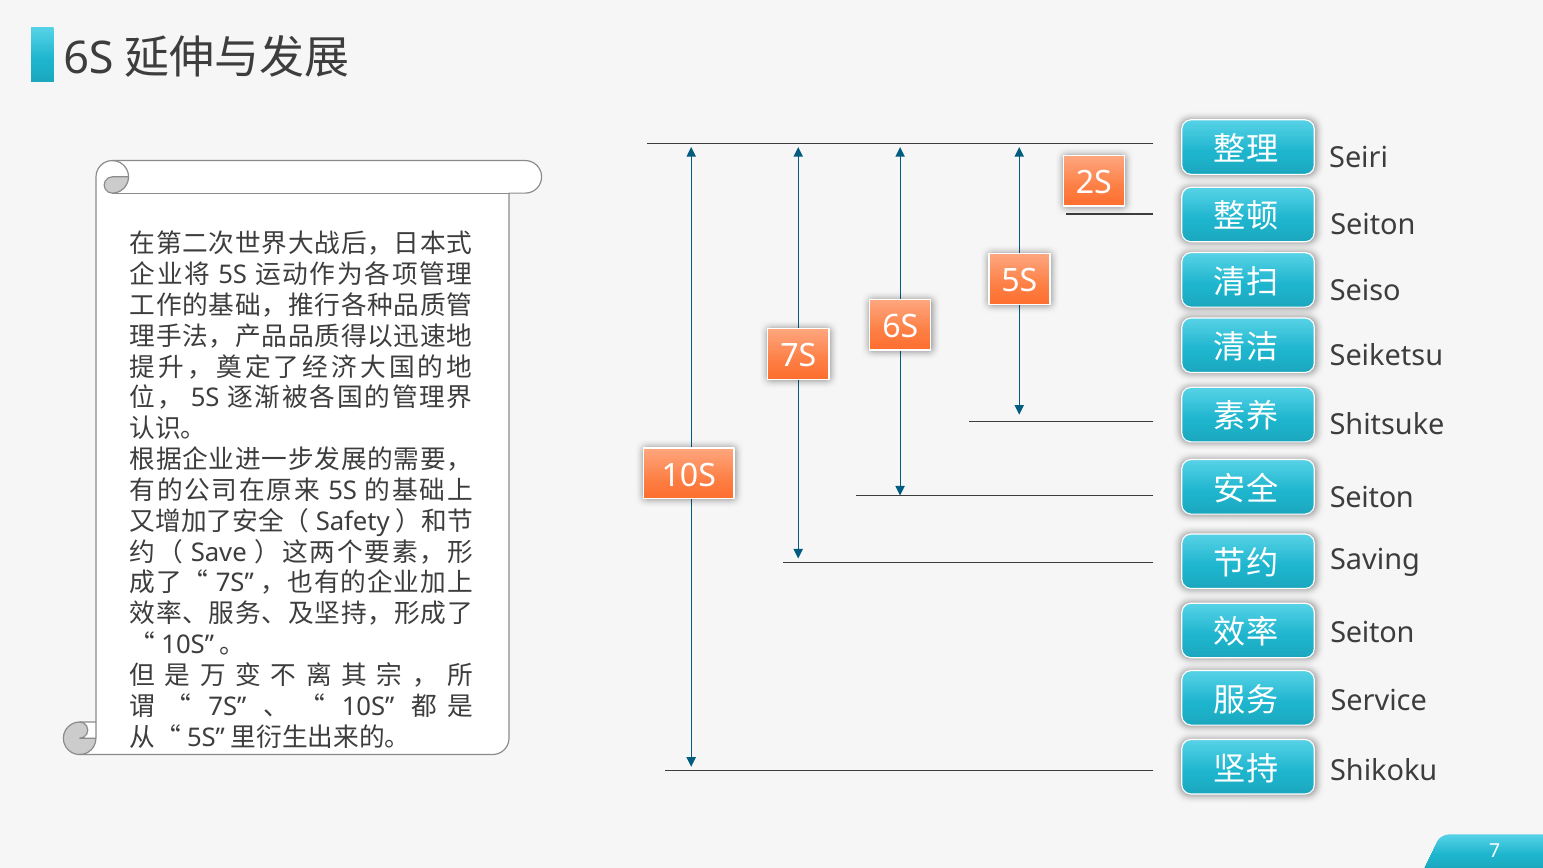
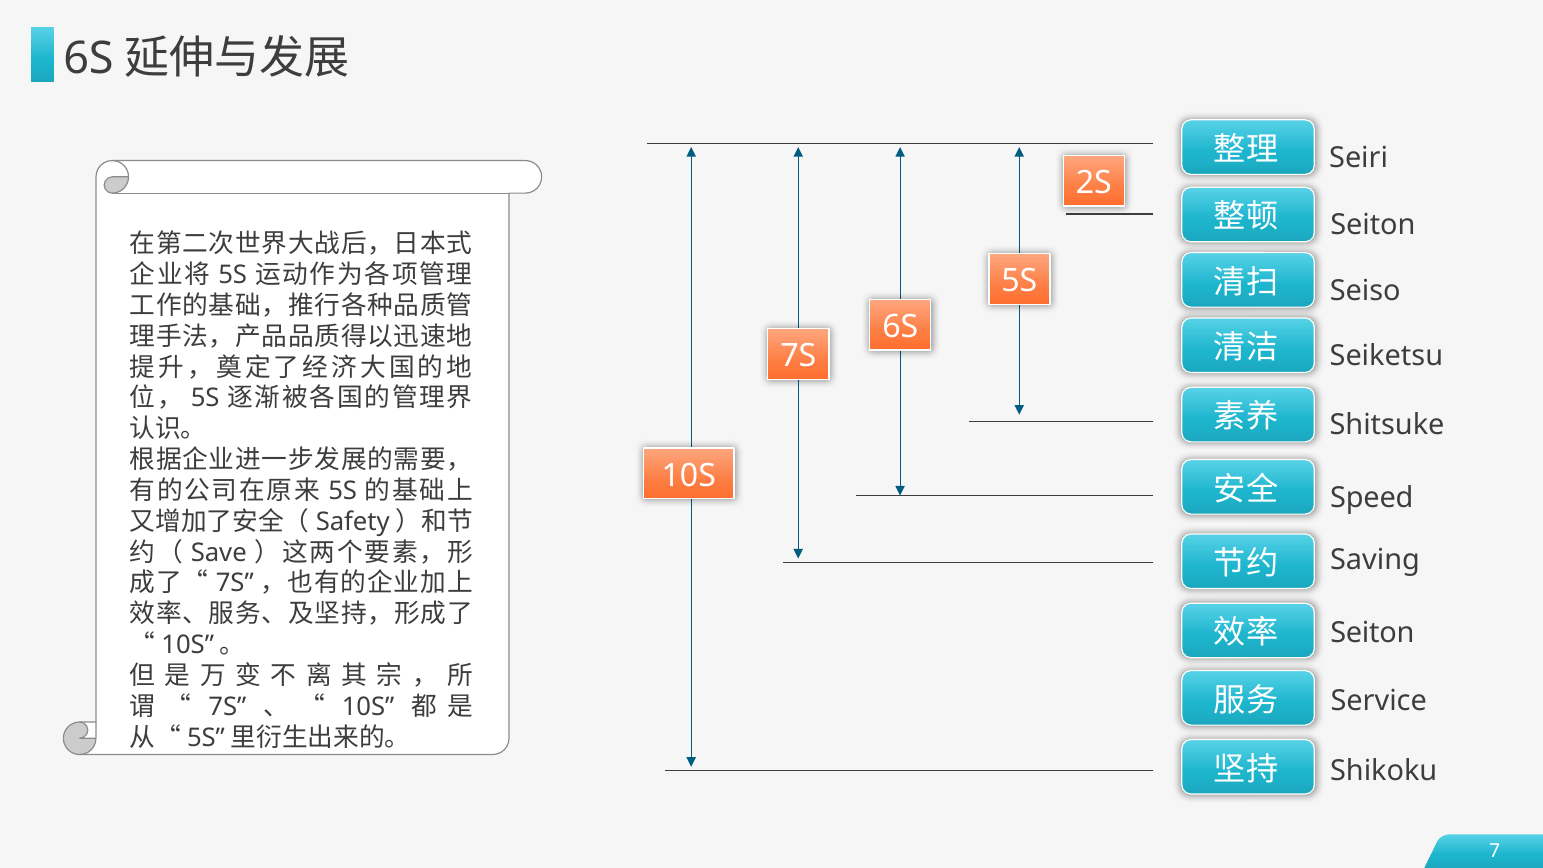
Seiton at (1372, 497): Seiton -> Speed
